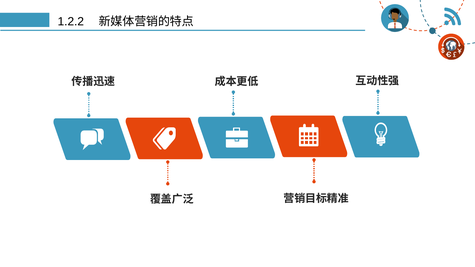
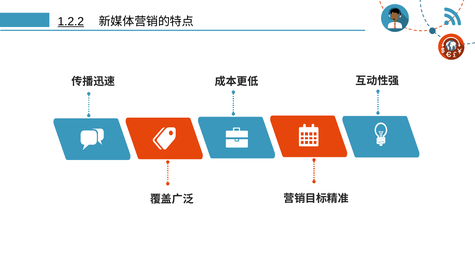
1.2.2 underline: none -> present
